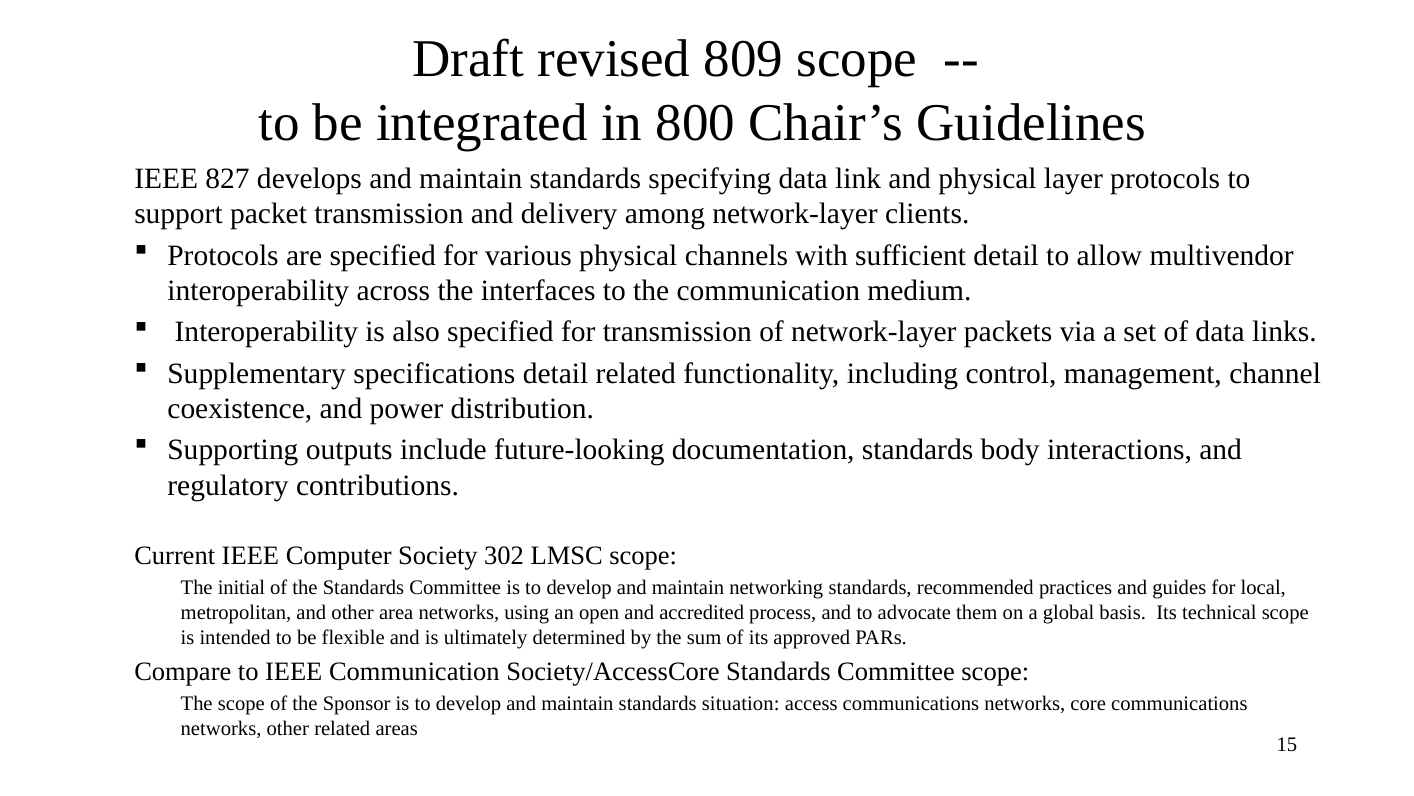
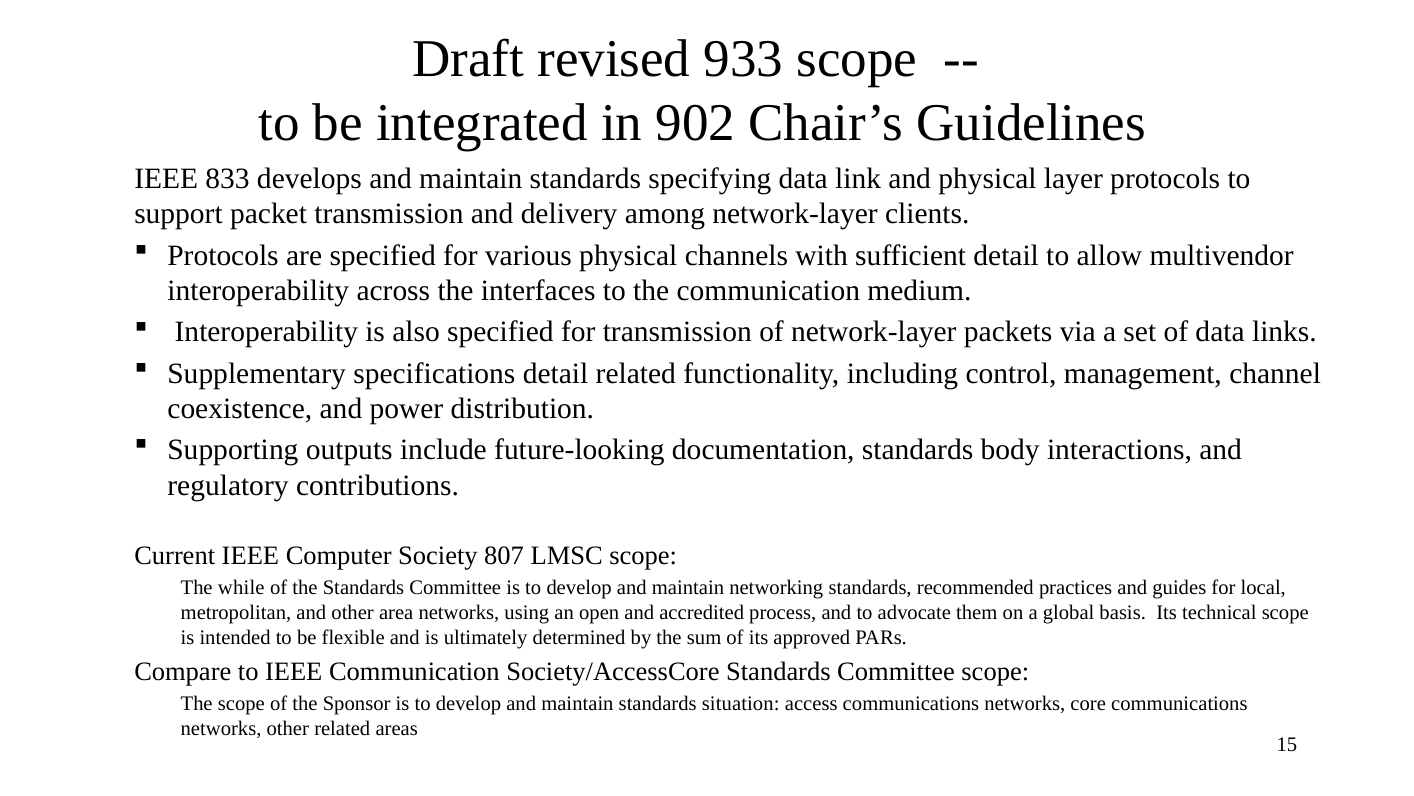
809: 809 -> 933
800: 800 -> 902
827: 827 -> 833
302: 302 -> 807
initial: initial -> while
